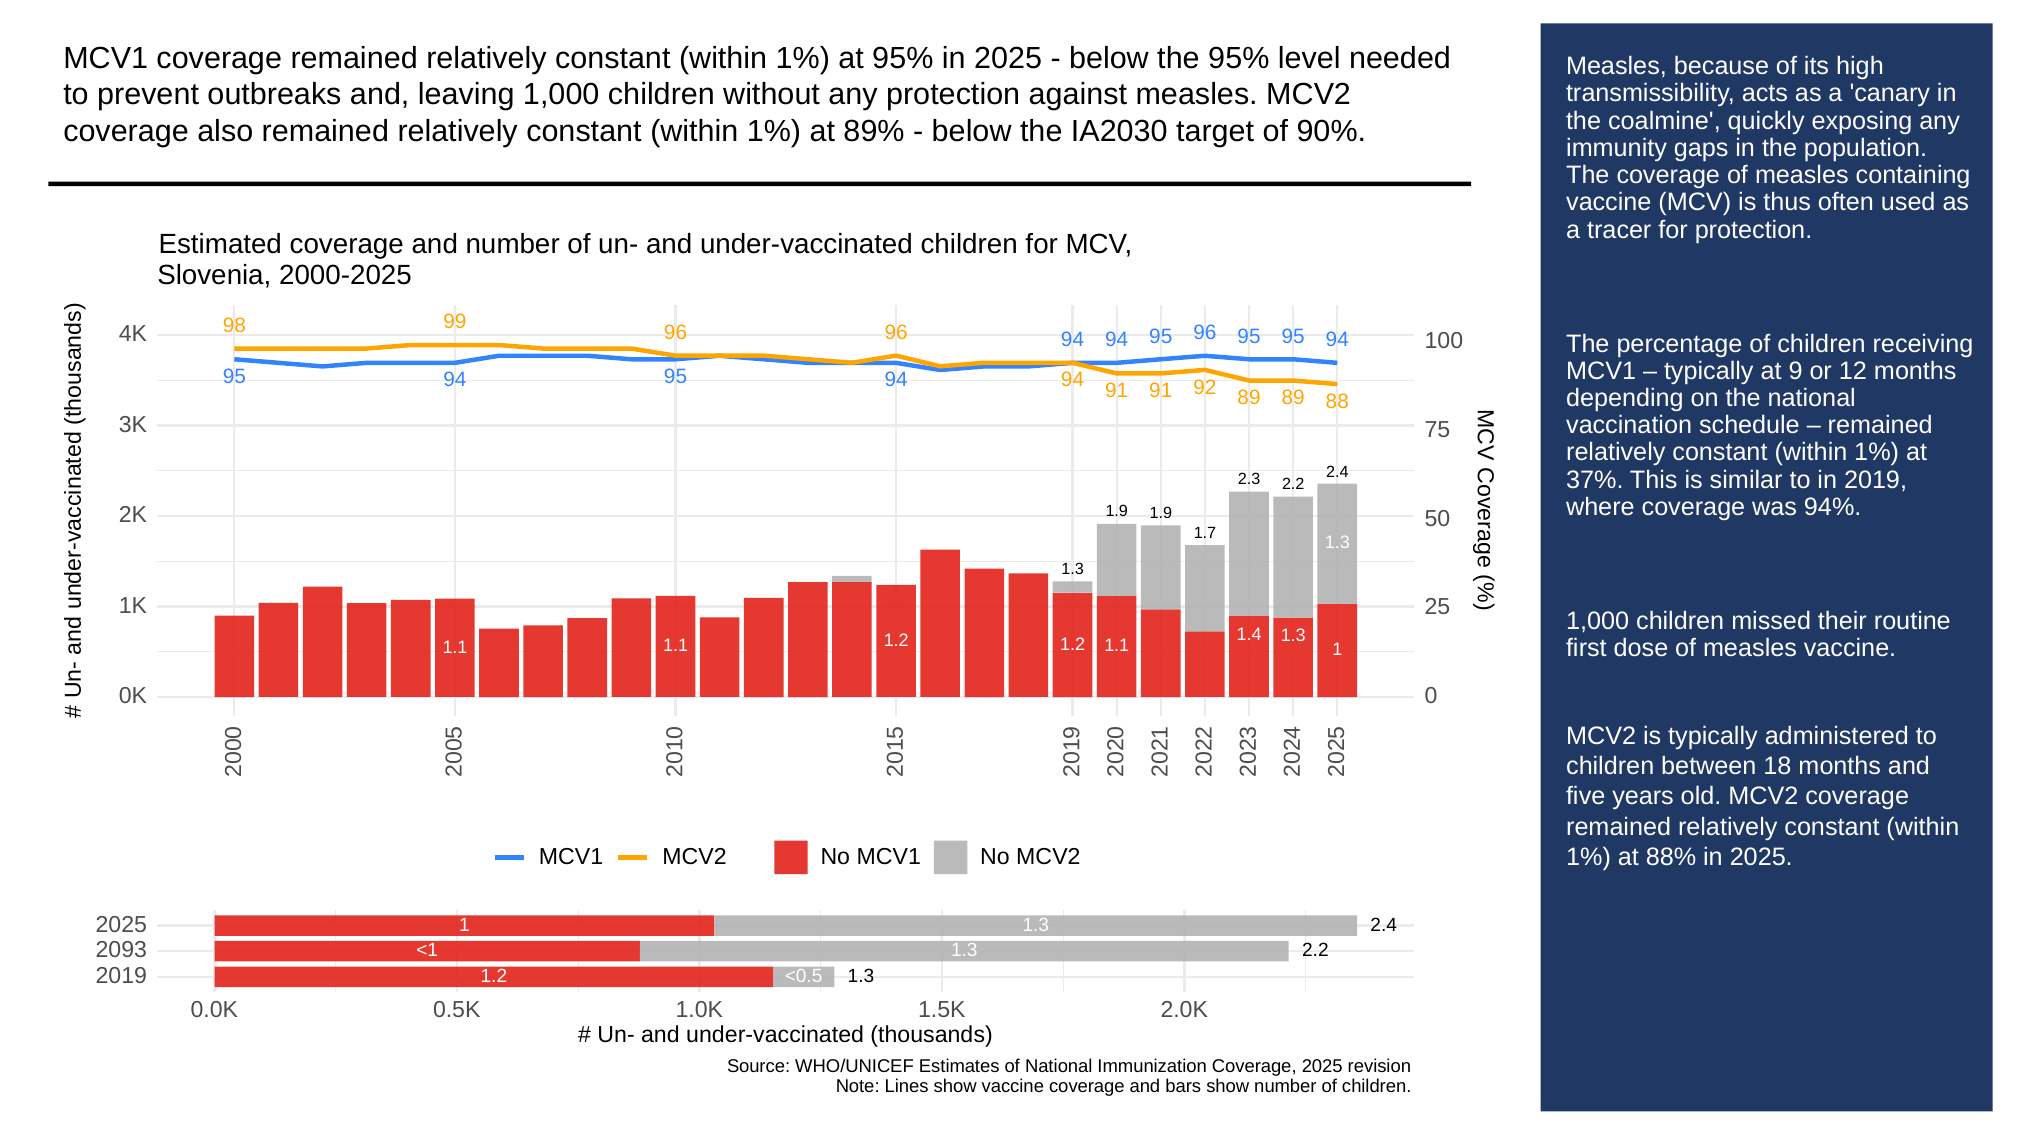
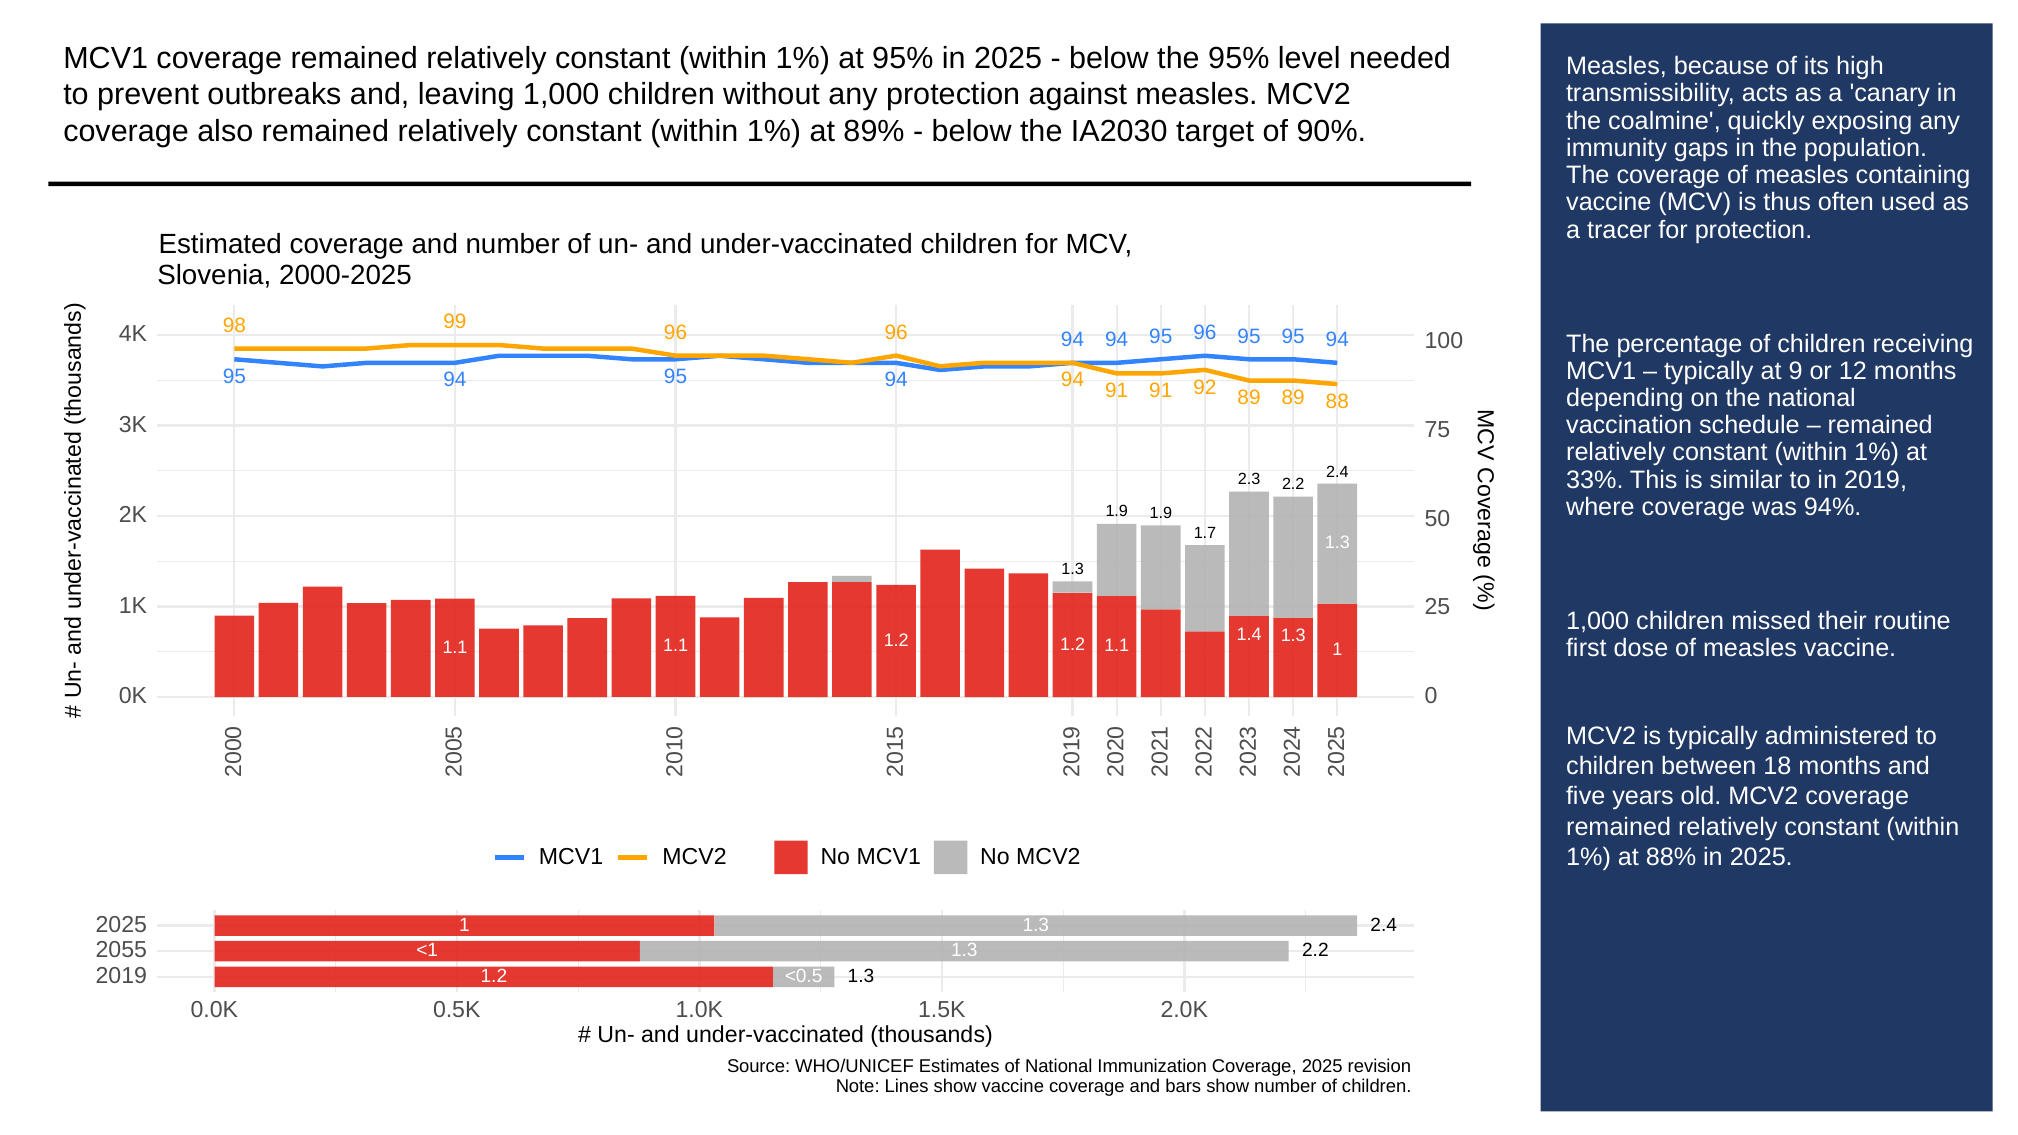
37%: 37% -> 33%
2093: 2093 -> 2055
